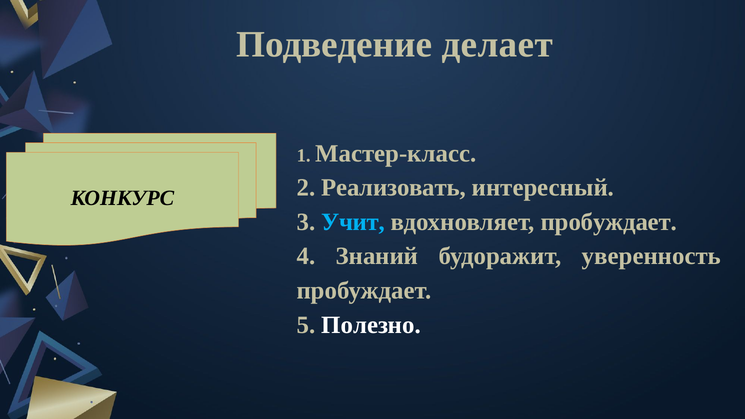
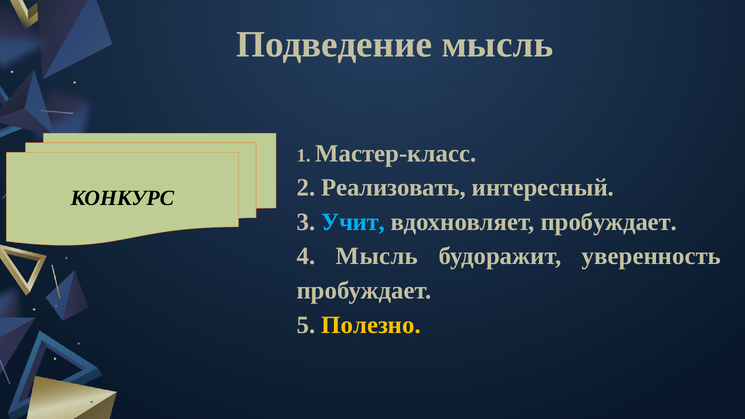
Подведение делает: делает -> мысль
4 Знаний: Знаний -> Мысль
Полезно colour: white -> yellow
